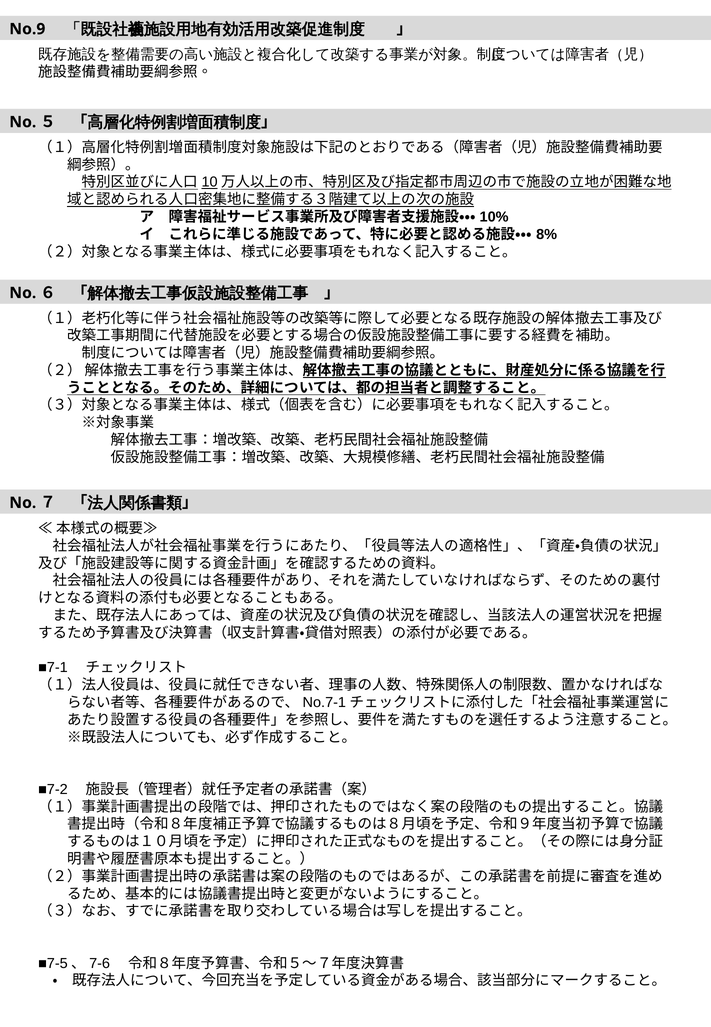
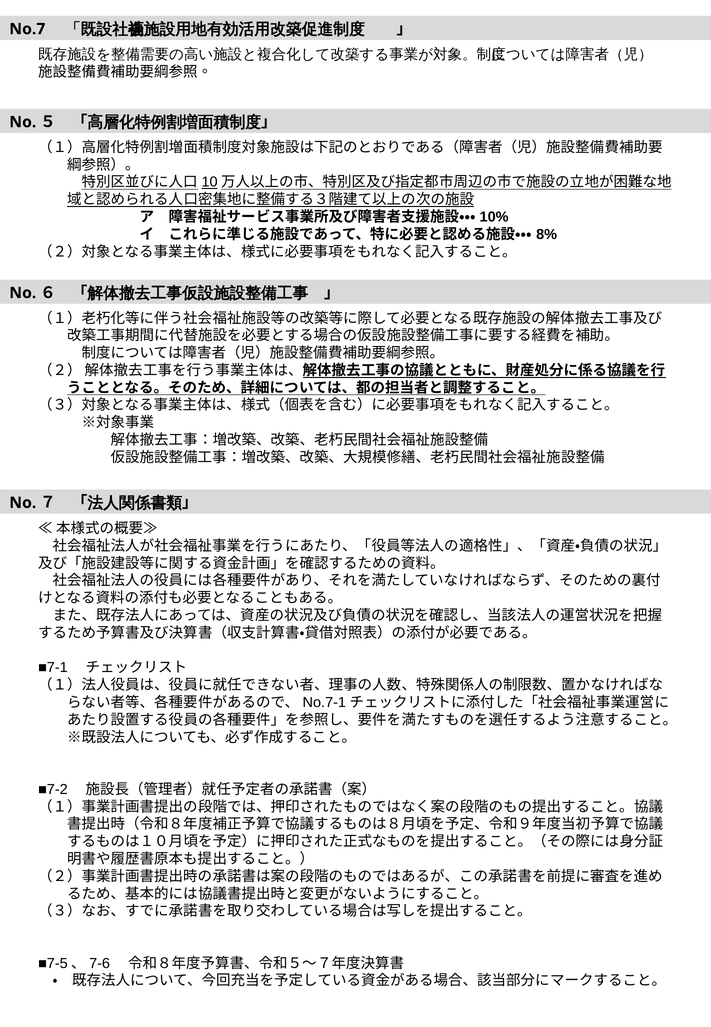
No.9: No.9 -> No.7
